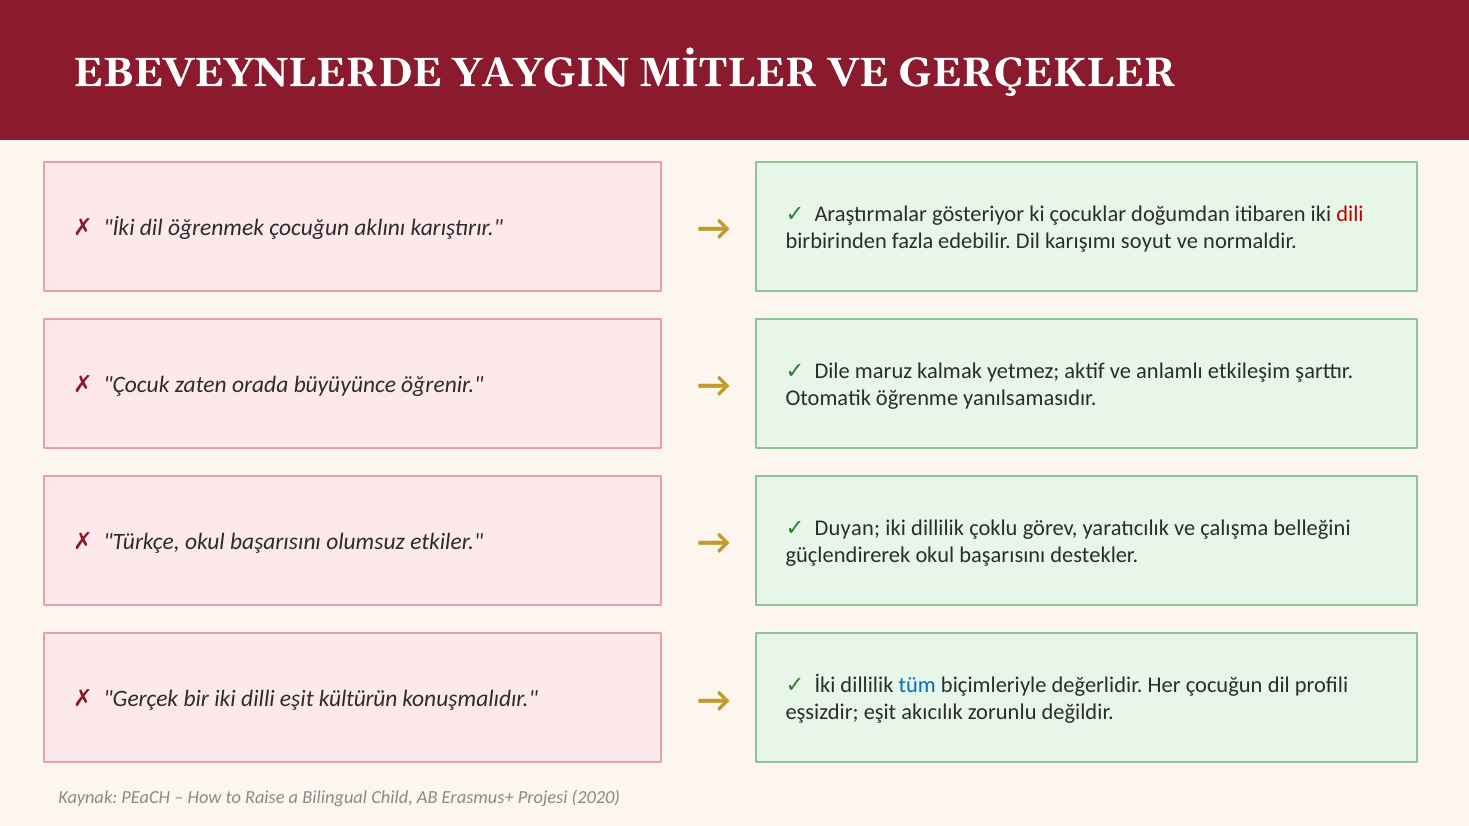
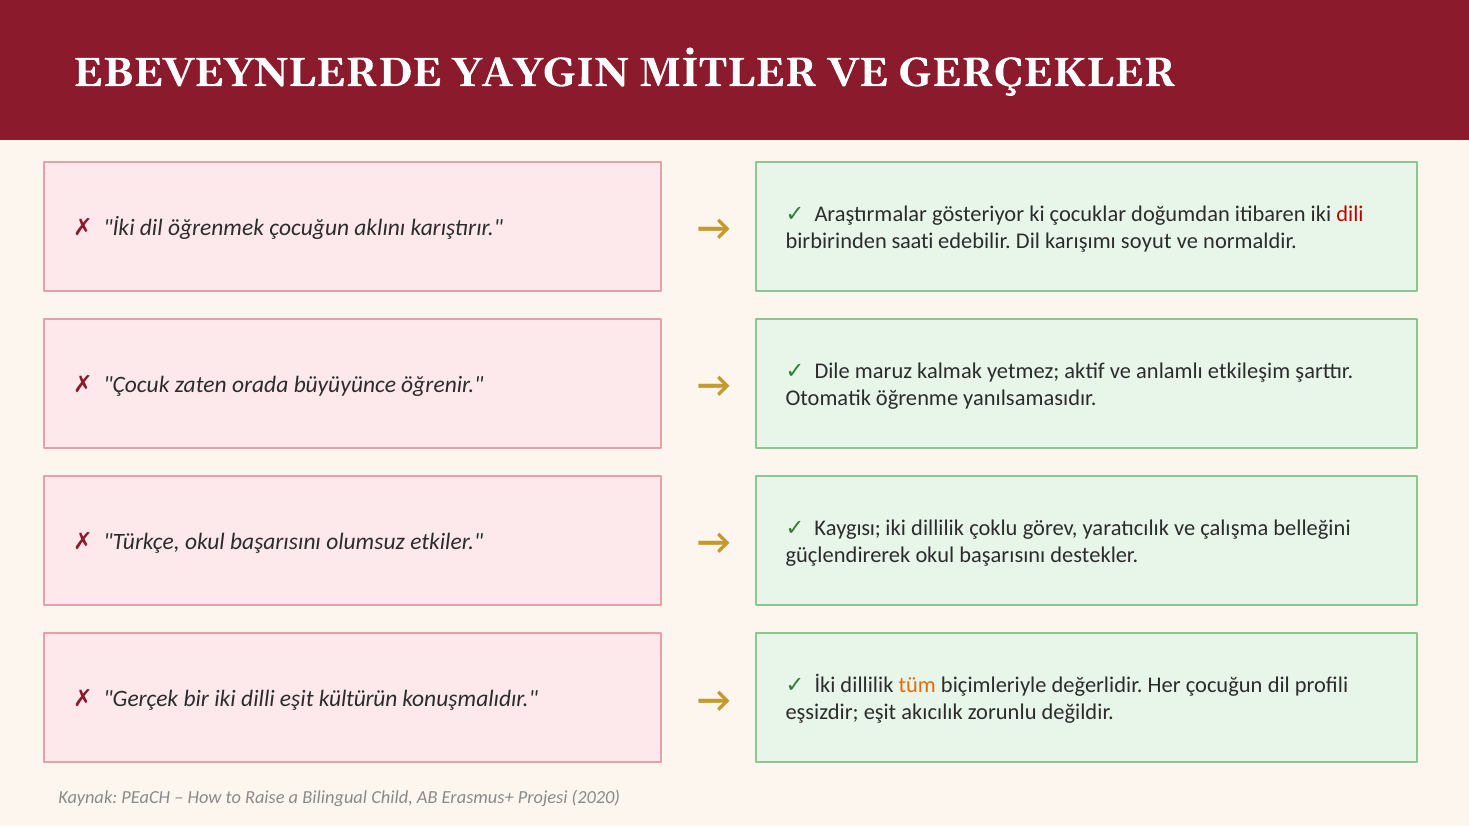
fazla: fazla -> saati
Duyan: Duyan -> Kaygısı
tüm colour: blue -> orange
